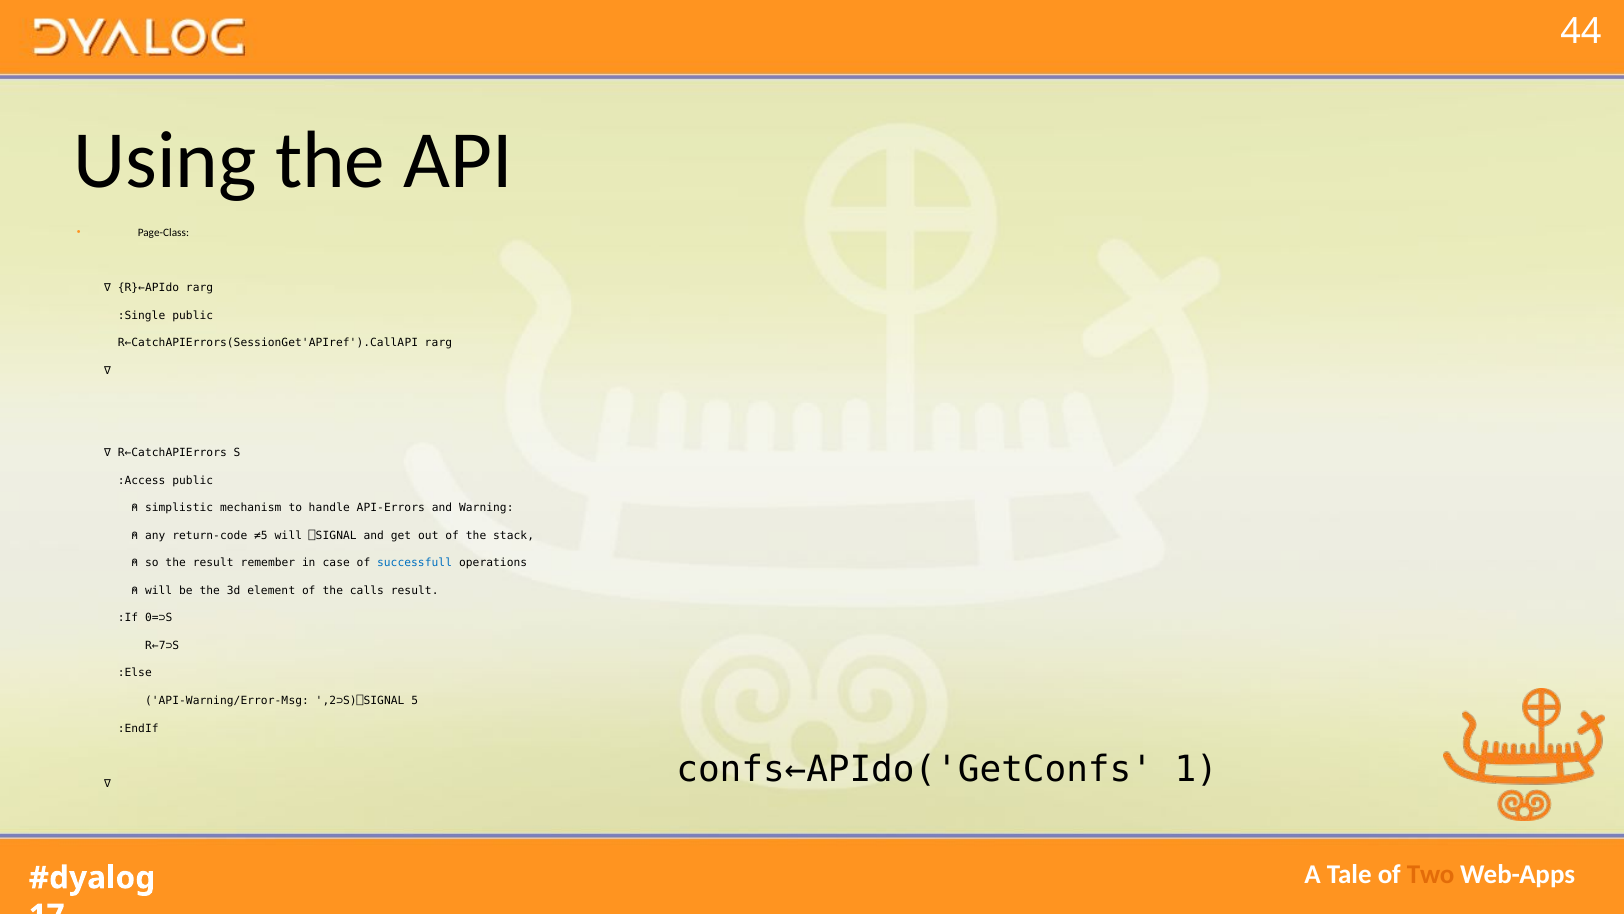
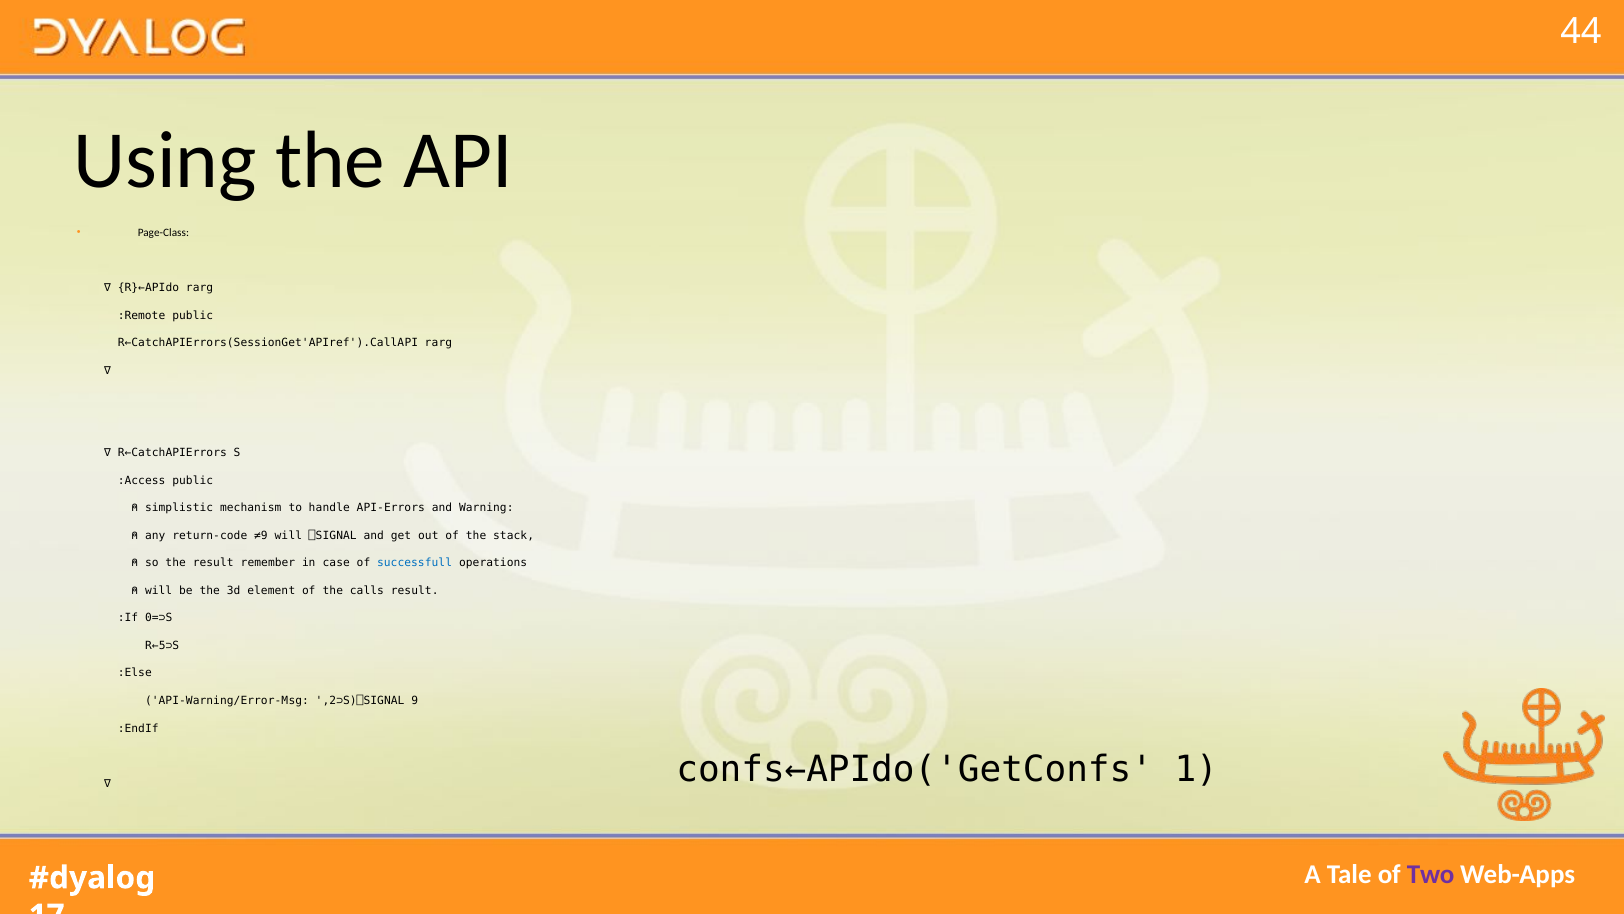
:Single: :Single -> :Remote
≠5: ≠5 -> ≠9
R←7⊃S: R←7⊃S -> R←5⊃S
5: 5 -> 9
Two colour: orange -> purple
